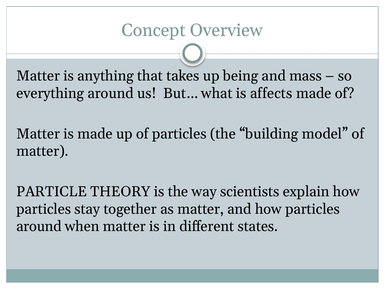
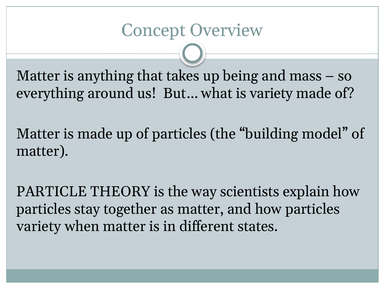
is affects: affects -> variety
around at (39, 226): around -> variety
